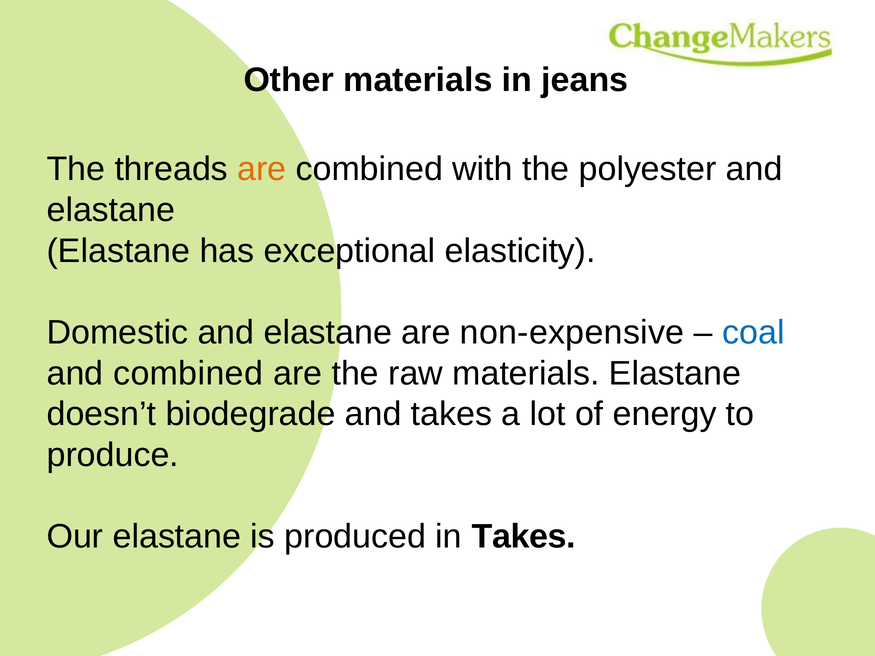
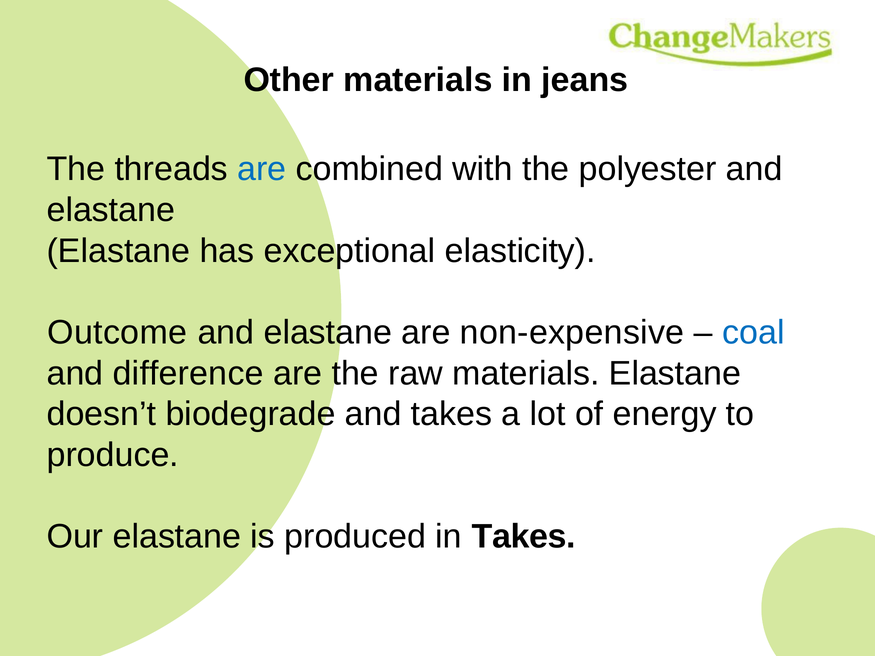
are at (262, 169) colour: orange -> blue
Domestic: Domestic -> Outcome
and combined: combined -> difference
